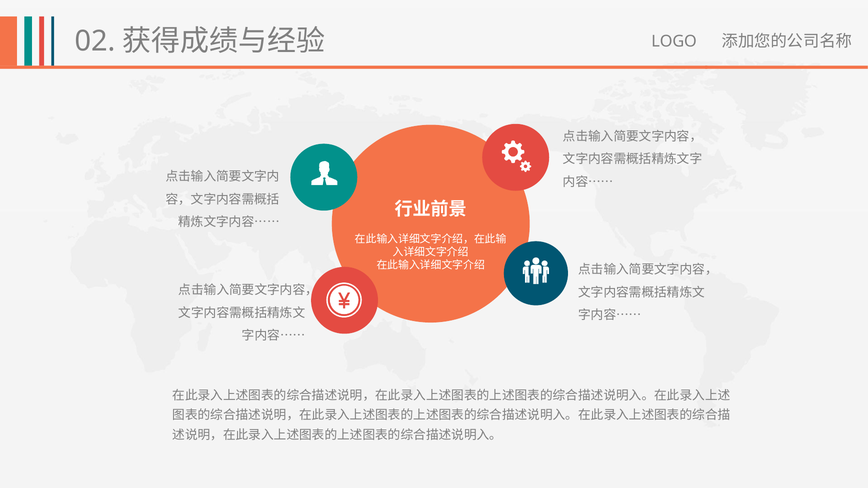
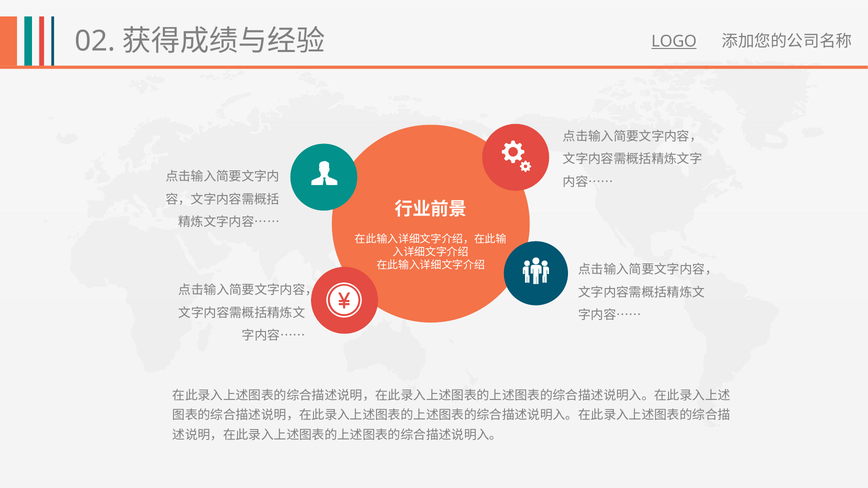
LOGO underline: none -> present
